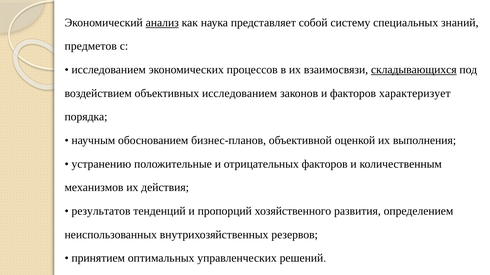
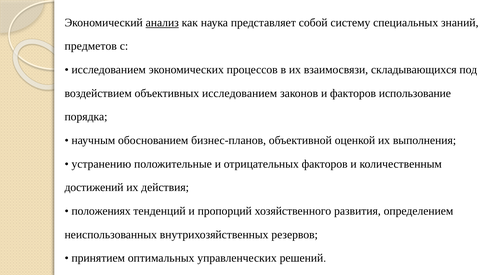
складывающихся underline: present -> none
характеризует: характеризует -> использование
механизмов: механизмов -> достижений
результатов: результатов -> положениях
